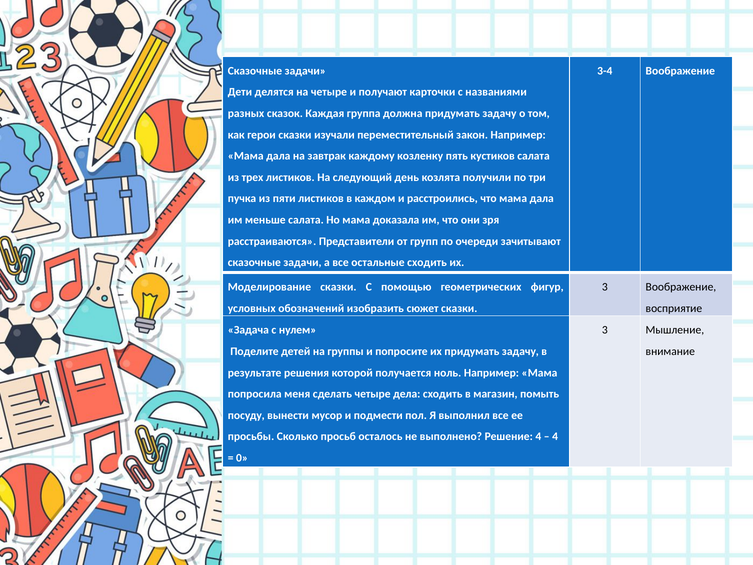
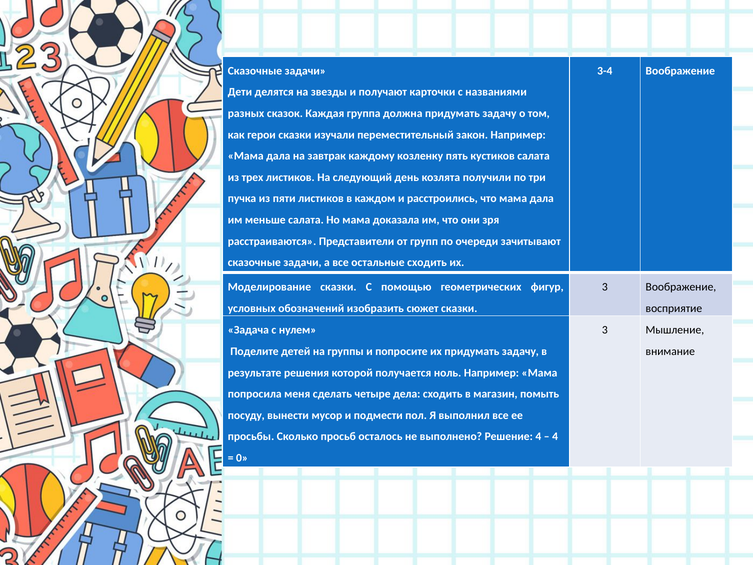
на четыре: четыре -> звезды
